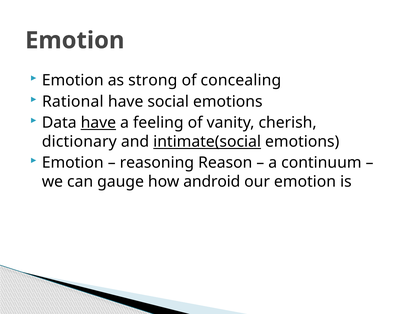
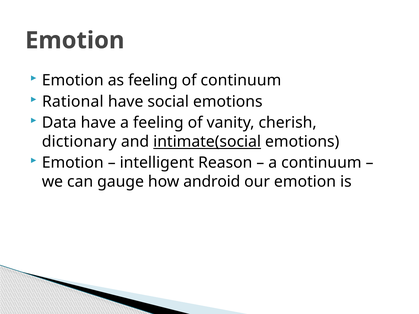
as strong: strong -> feeling
of concealing: concealing -> continuum
have at (98, 123) underline: present -> none
reasoning: reasoning -> intelligent
